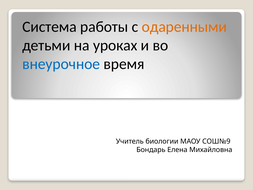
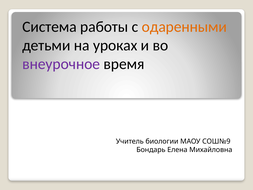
внеурочное colour: blue -> purple
